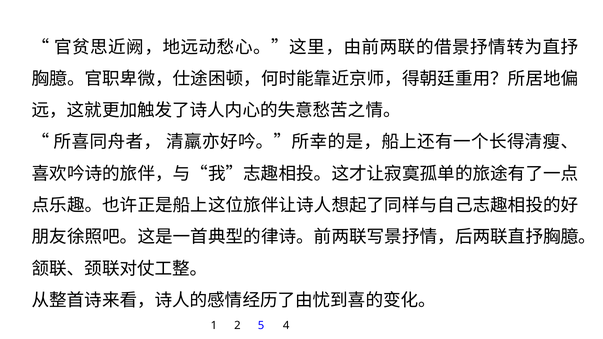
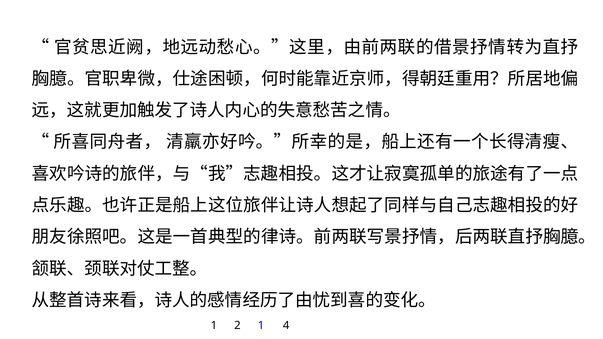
2 5: 5 -> 1
